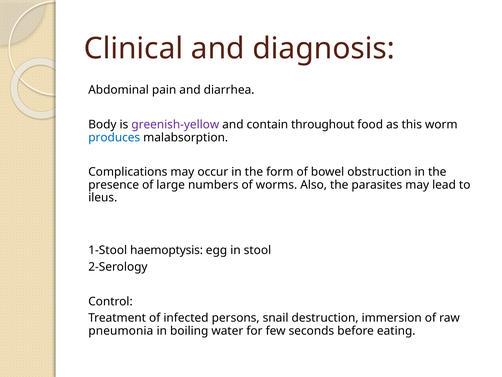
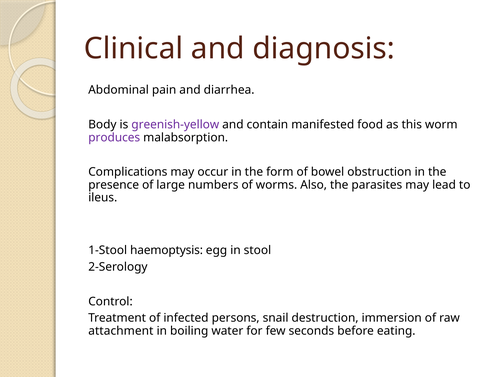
throughout: throughout -> manifested
produces colour: blue -> purple
pneumonia: pneumonia -> attachment
